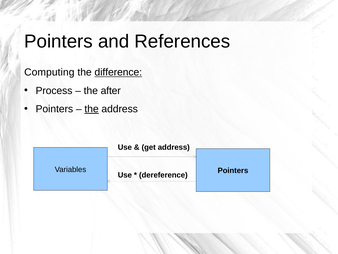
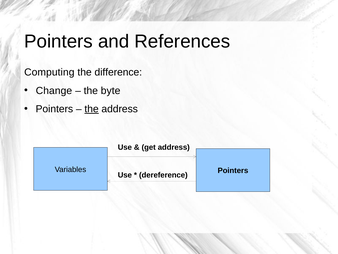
difference underline: present -> none
Process: Process -> Change
after: after -> byte
